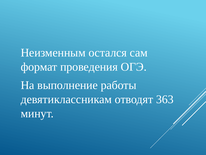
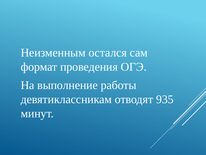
363: 363 -> 935
